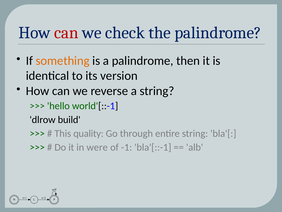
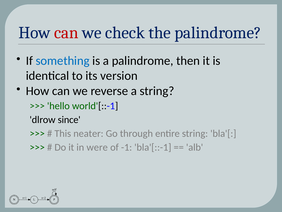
something colour: orange -> blue
build: build -> since
quality: quality -> neater
